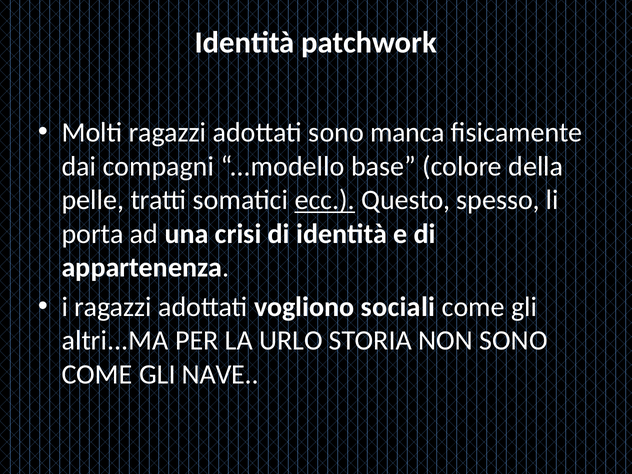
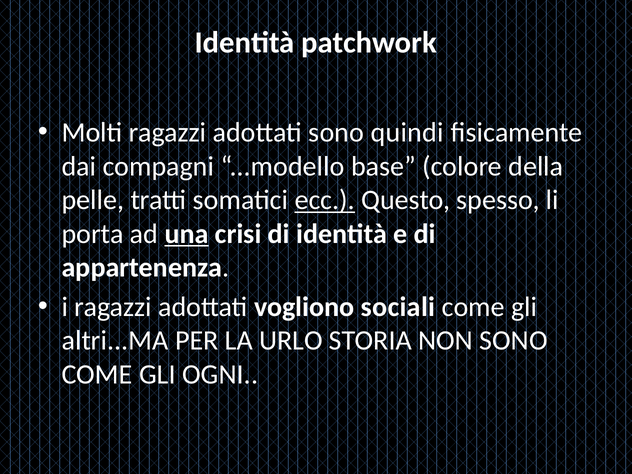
manca: manca -> quindi
una underline: none -> present
NAVE: NAVE -> OGNI
